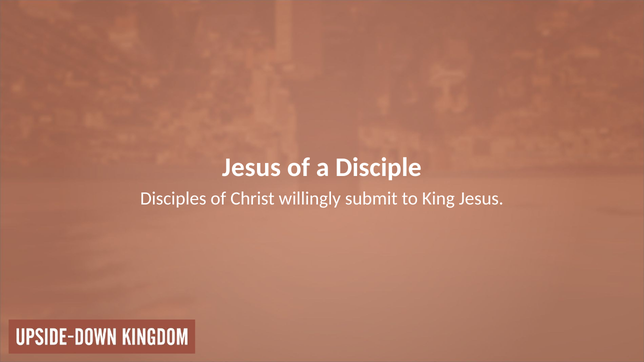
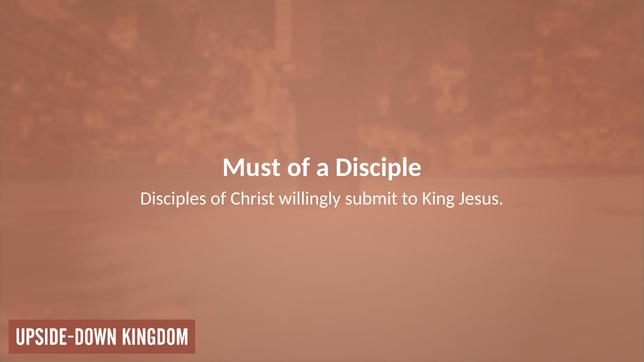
Jesus at (251, 167): Jesus -> Must
